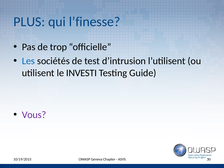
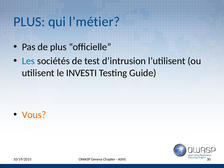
l’finesse: l’finesse -> l’métier
de trop: trop -> plus
Vous colour: purple -> orange
